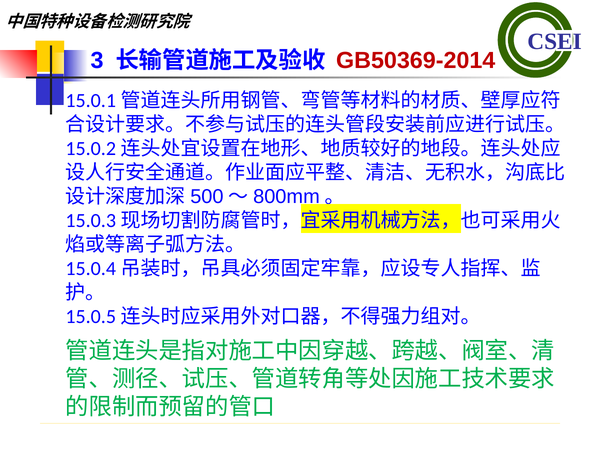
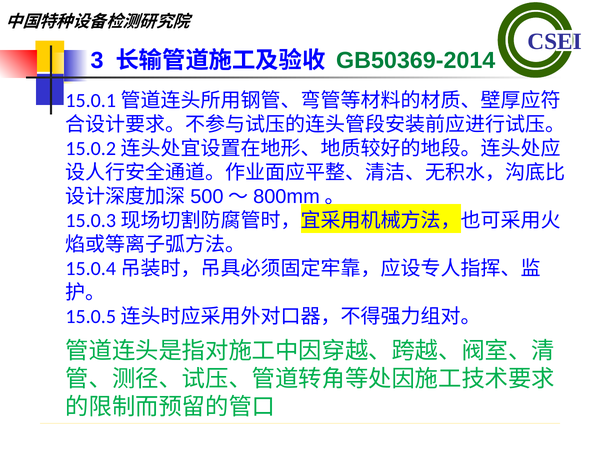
GB50369-2014 colour: red -> green
